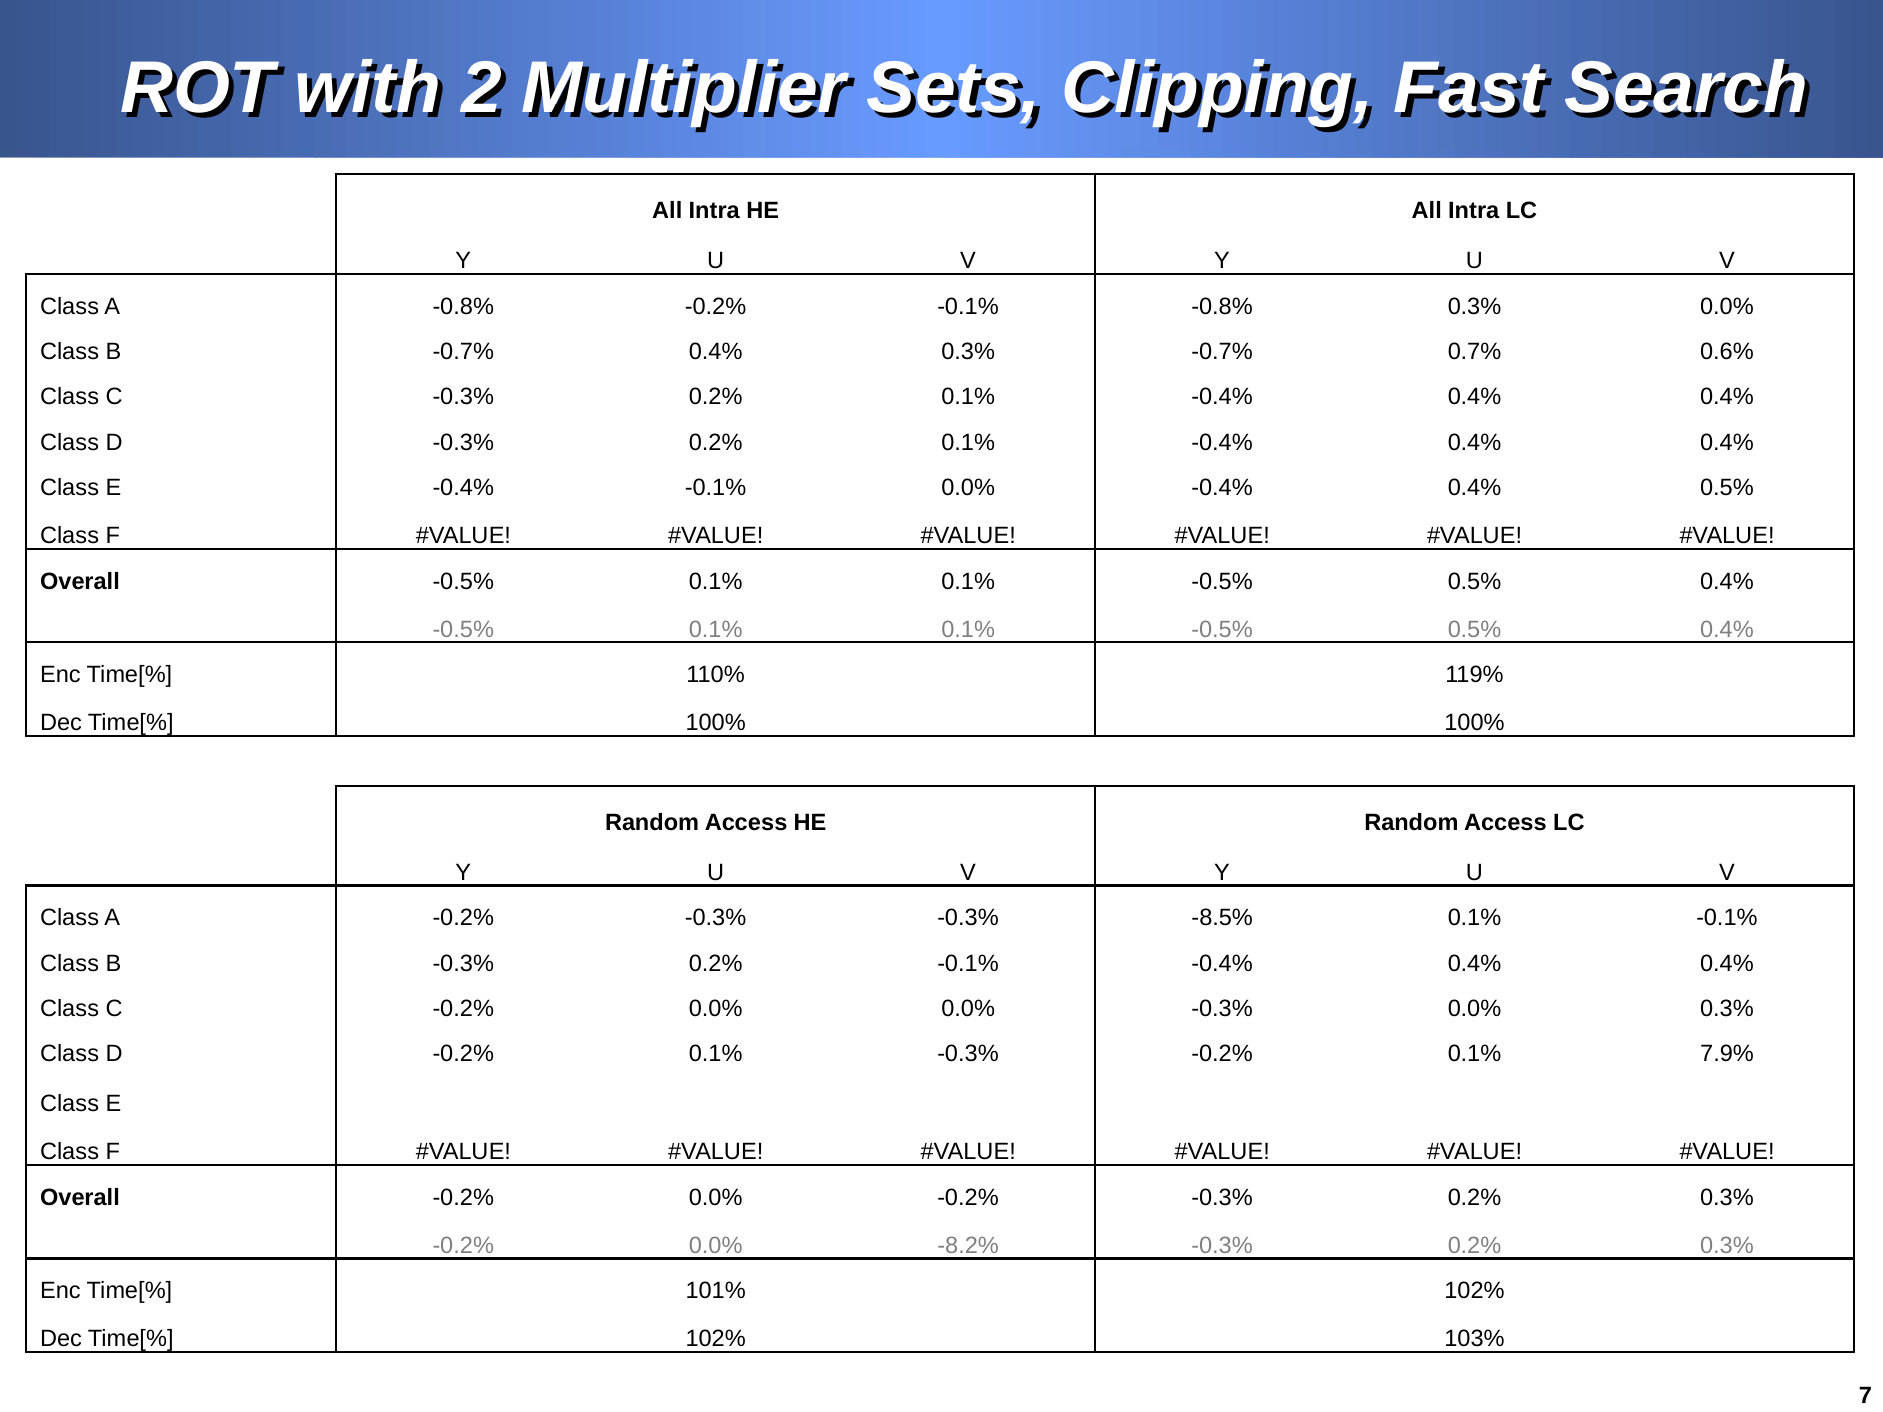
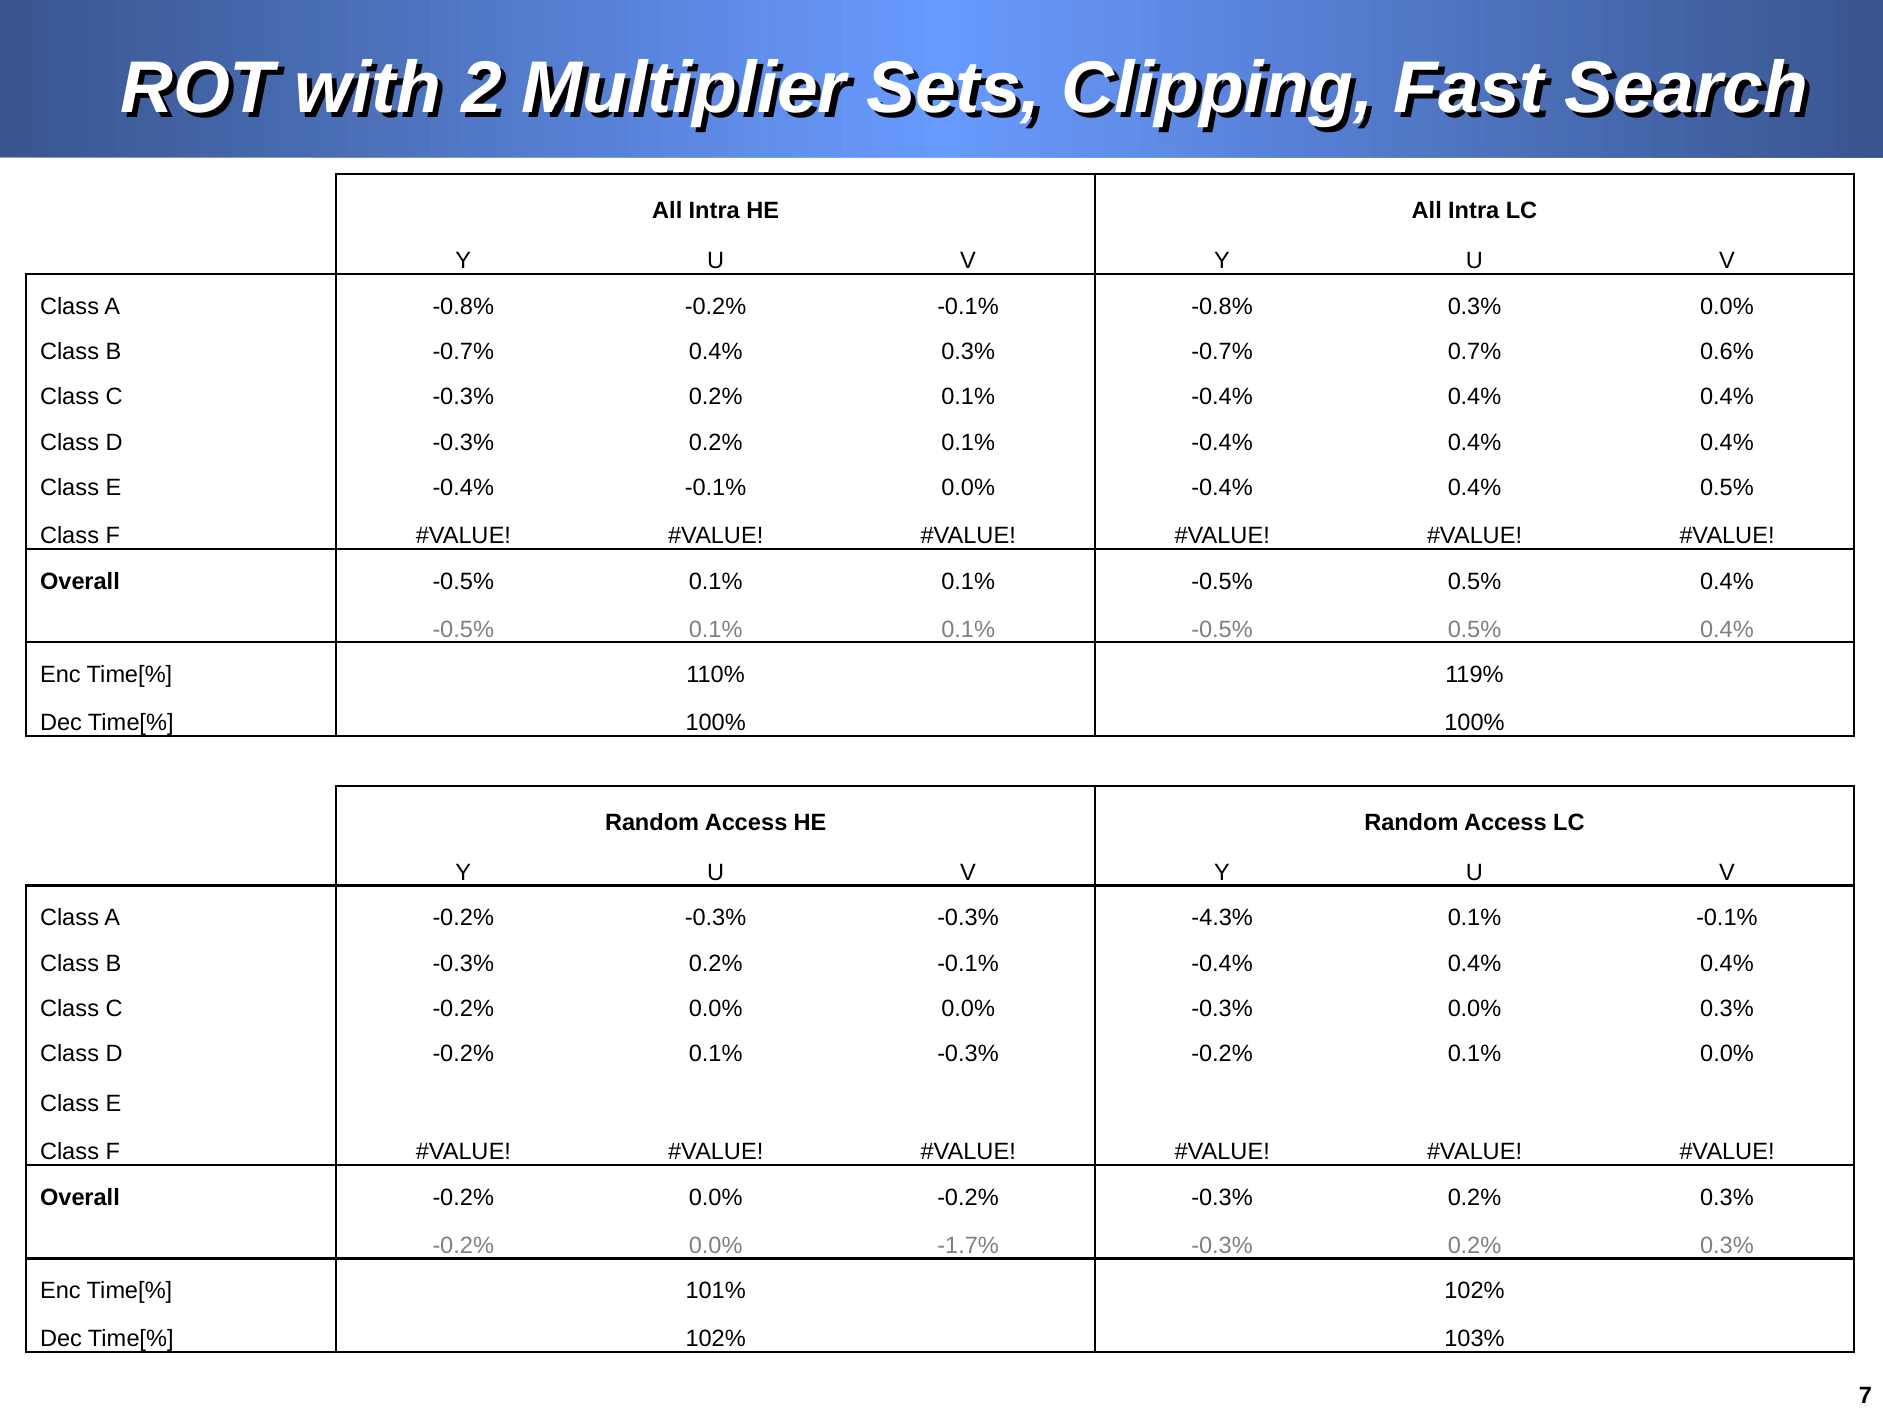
-8.5%: -8.5% -> -4.3%
0.1% 7.9%: 7.9% -> 0.0%
-8.2%: -8.2% -> -1.7%
